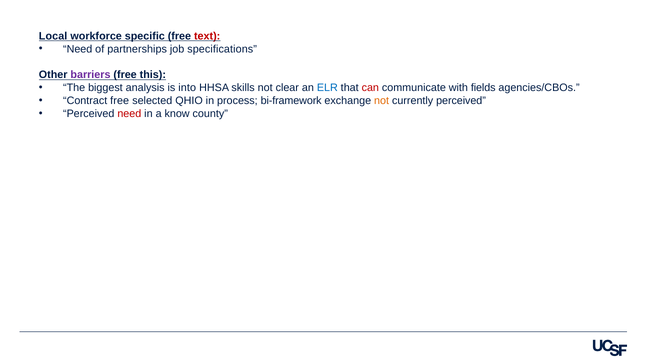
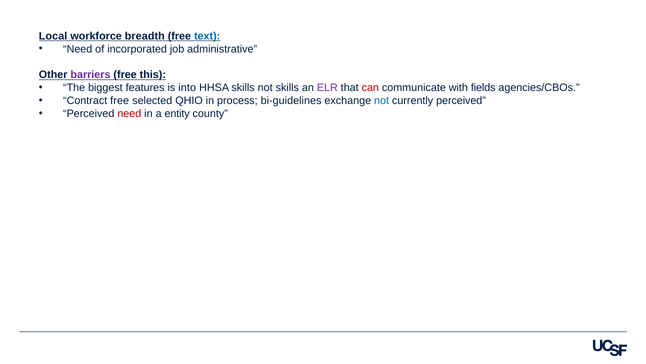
specific: specific -> breadth
text colour: red -> blue
partnerships: partnerships -> incorporated
specifications: specifications -> administrative
analysis: analysis -> features
not clear: clear -> skills
ELR colour: blue -> purple
bi-framework: bi-framework -> bi-guidelines
not at (382, 101) colour: orange -> blue
know: know -> entity
